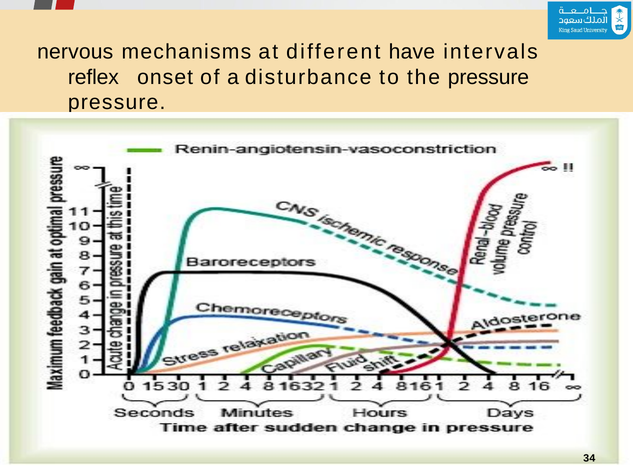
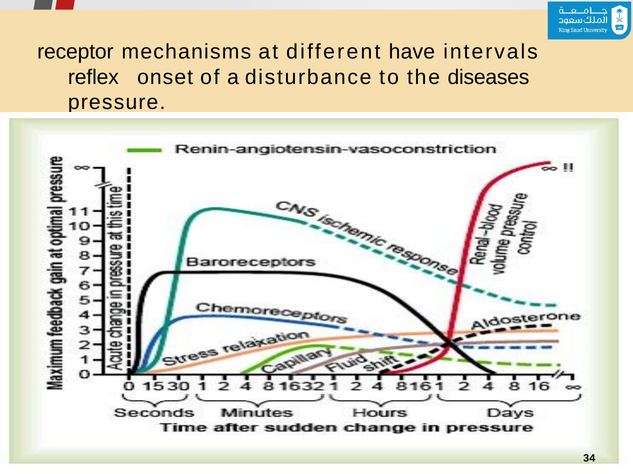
nervous: nervous -> receptor
the pressure: pressure -> diseases
